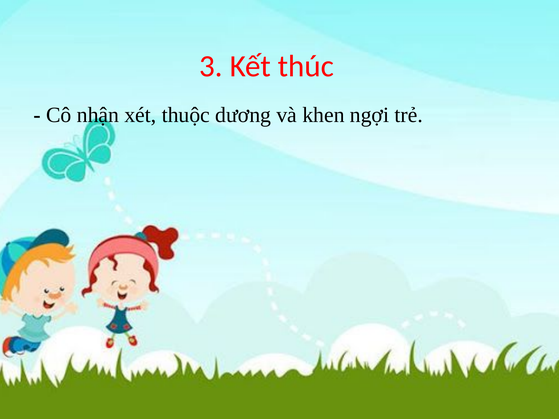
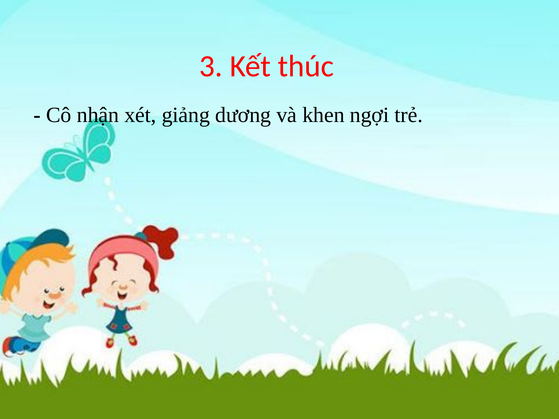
thuộc: thuộc -> giảng
